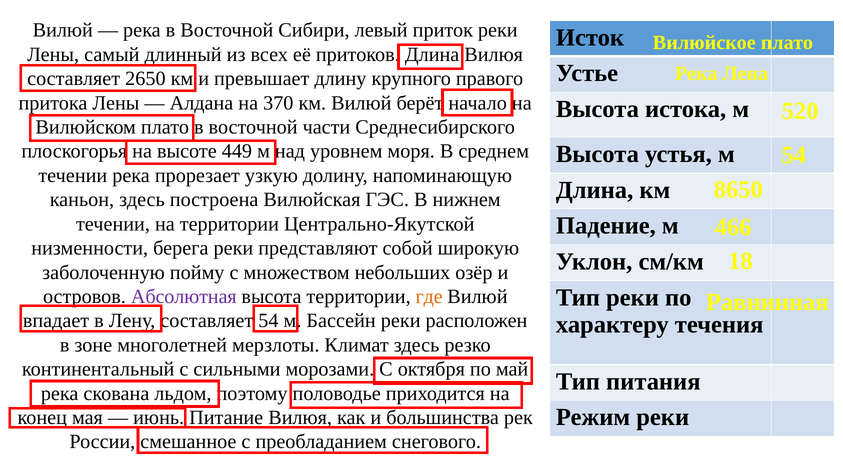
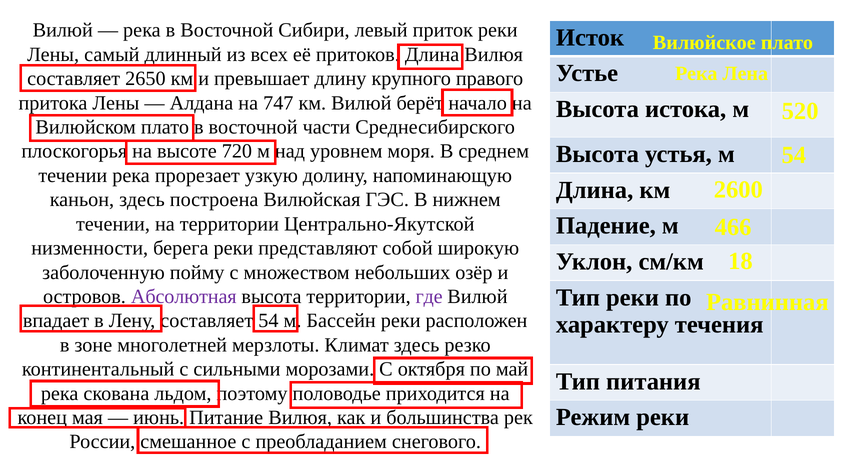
370: 370 -> 747
449: 449 -> 720
8650: 8650 -> 2600
где colour: orange -> purple
